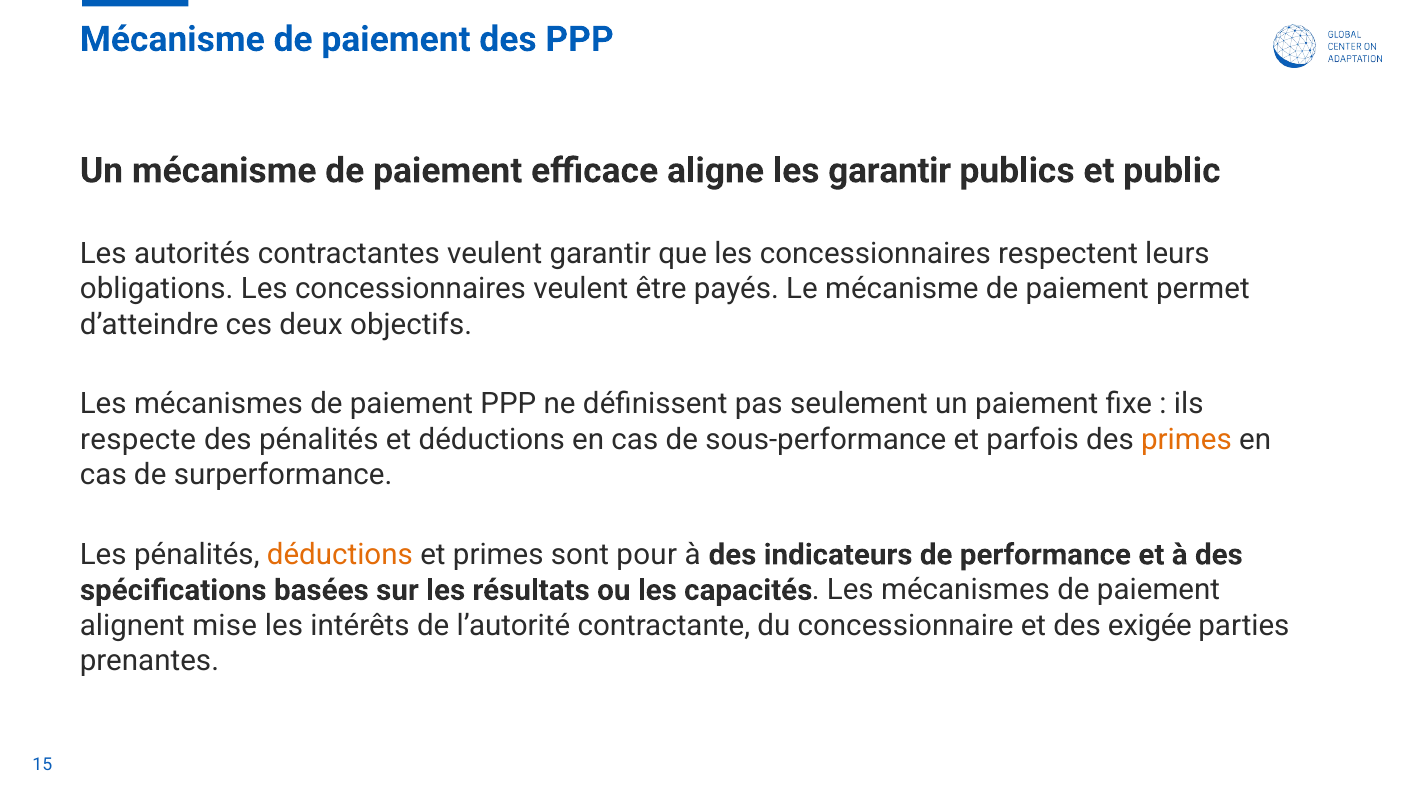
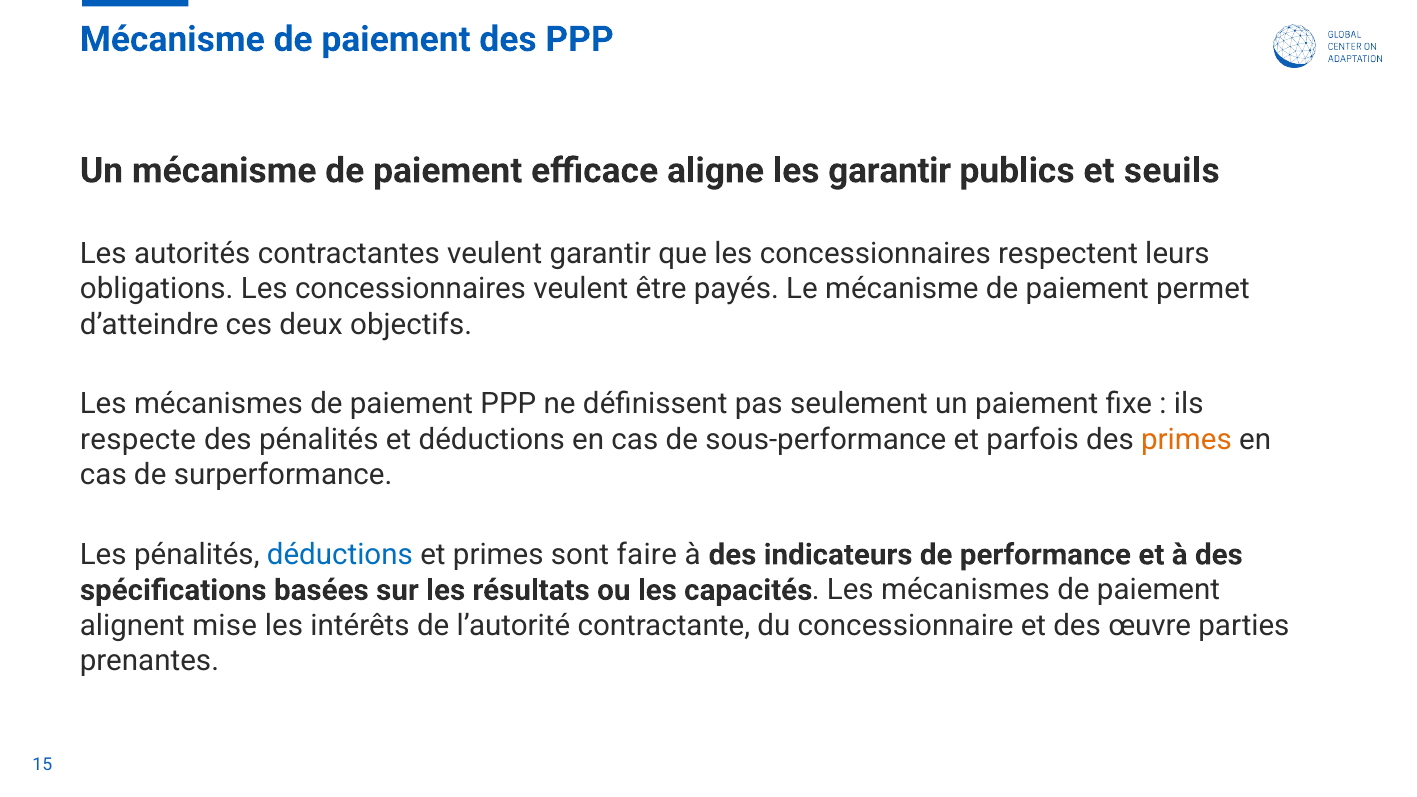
public: public -> seuils
déductions at (340, 555) colour: orange -> blue
pour: pour -> faire
exigée: exigée -> œuvre
